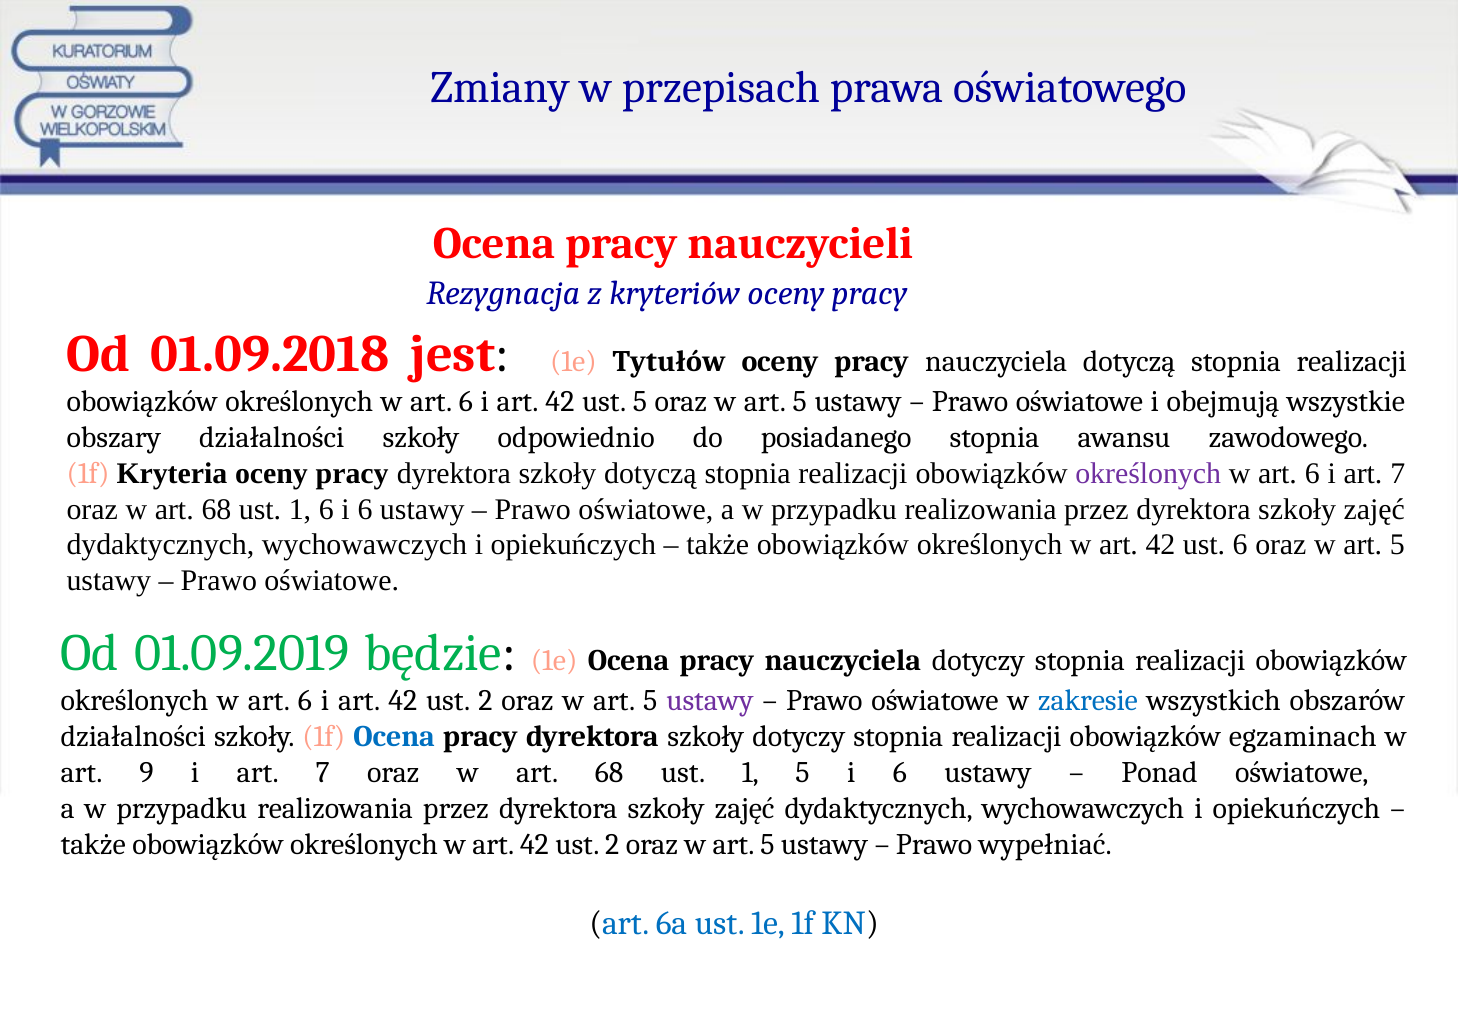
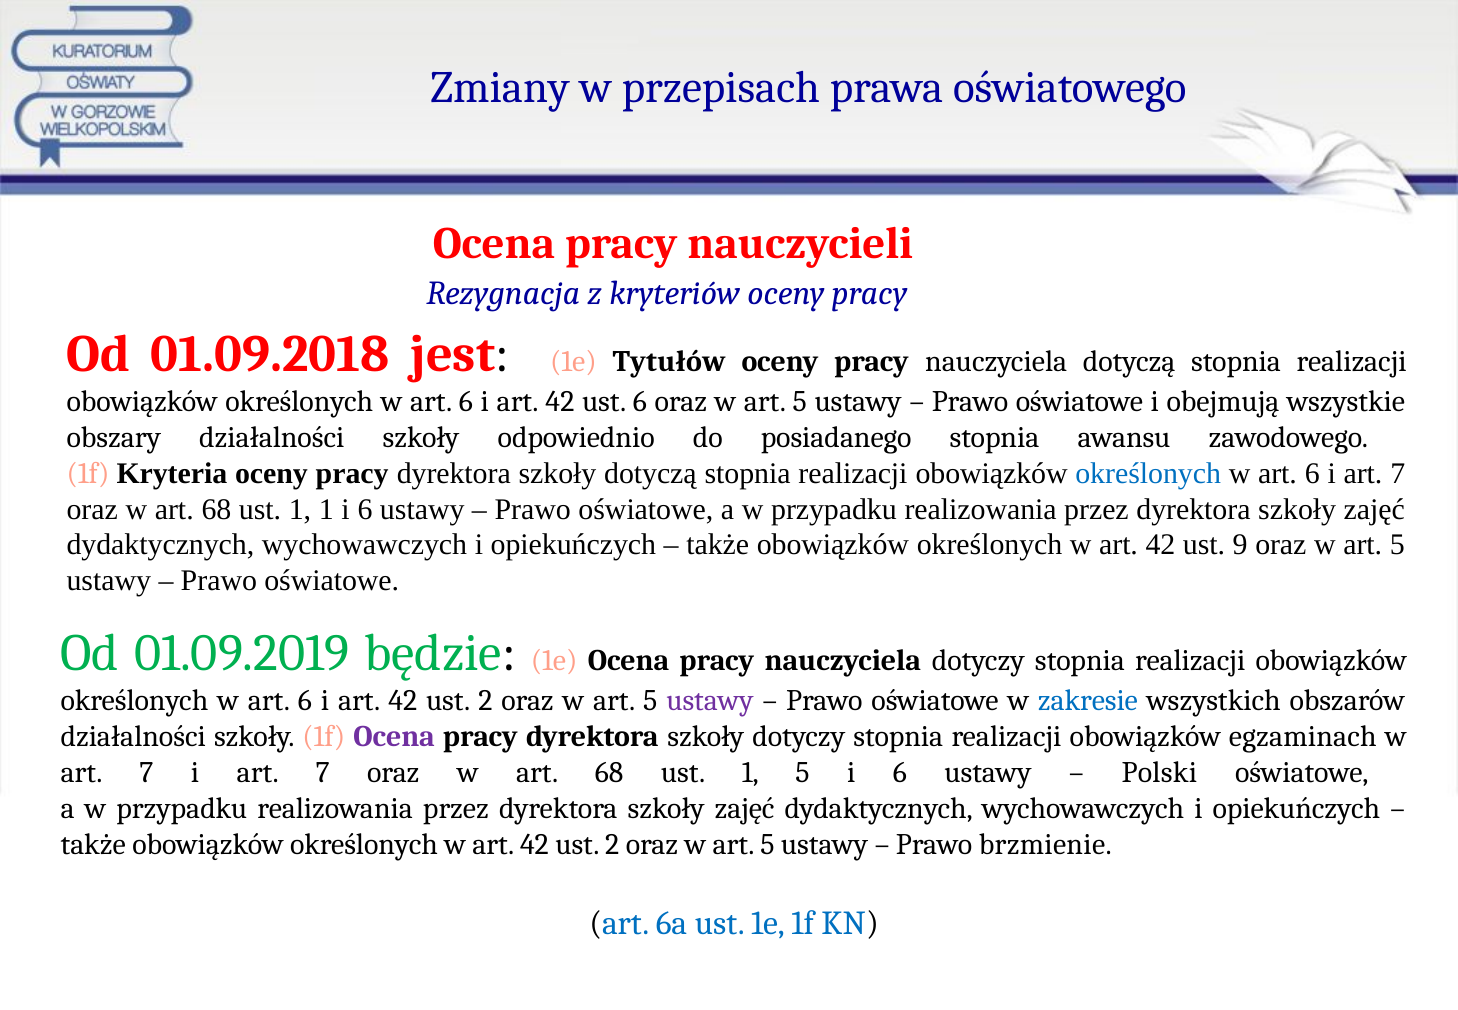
ust 5: 5 -> 6
określonych at (1148, 473) colour: purple -> blue
1 6: 6 -> 1
ust 6: 6 -> 9
Ocena at (394, 736) colour: blue -> purple
9 at (147, 772): 9 -> 7
Ponad: Ponad -> Polski
wypełniać: wypełniać -> brzmienie
